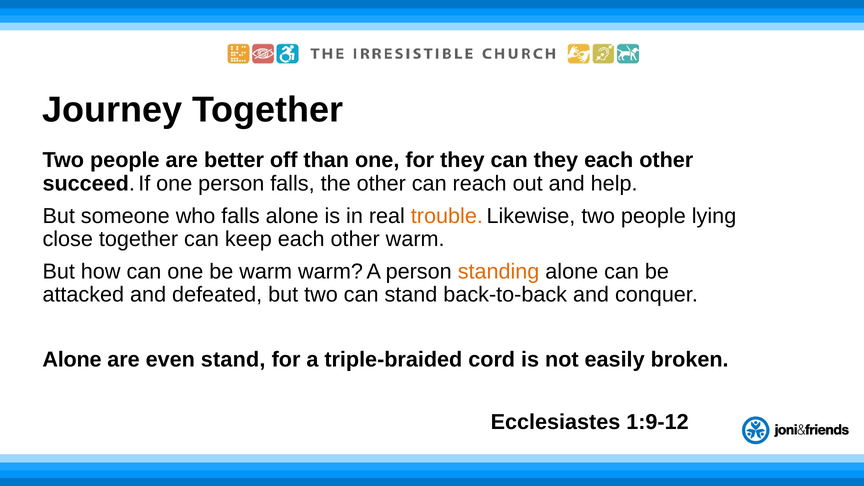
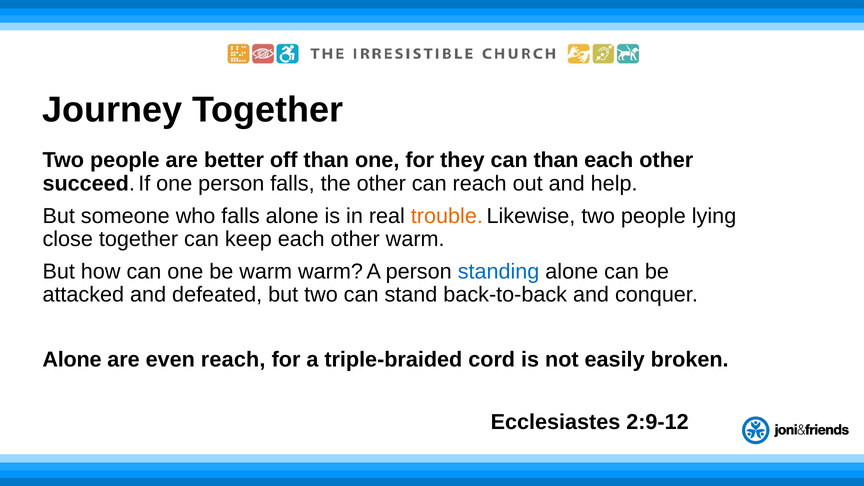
can they: they -> than
standing colour: orange -> blue
even stand: stand -> reach
1:9-12: 1:9-12 -> 2:9-12
